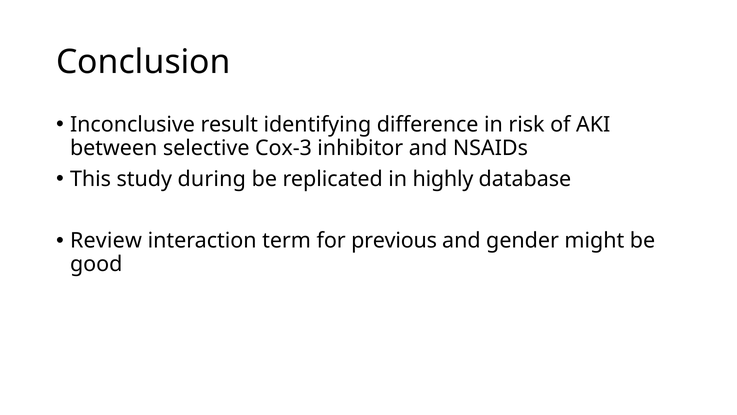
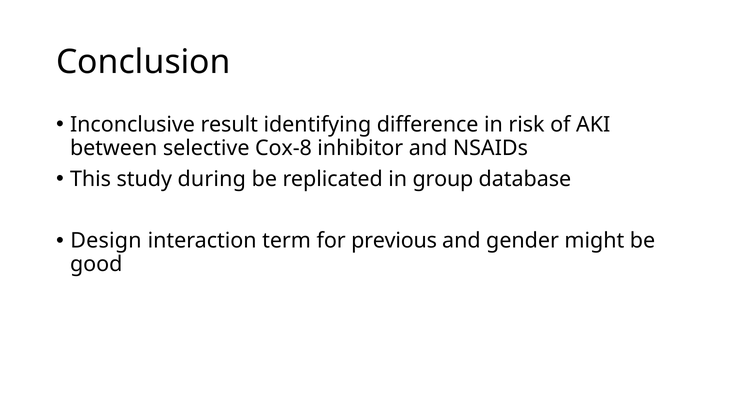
Cox-3: Cox-3 -> Cox-8
highly: highly -> group
Review: Review -> Design
